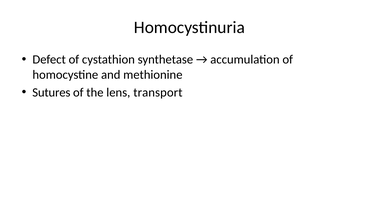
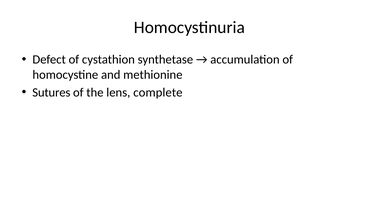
transport: transport -> complete
